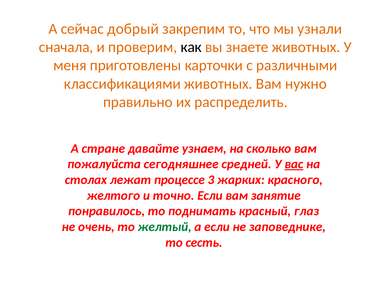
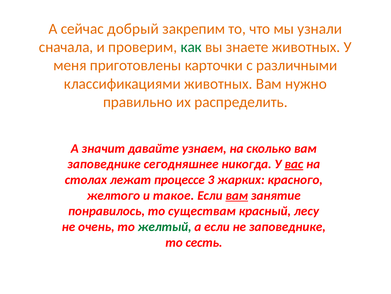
как colour: black -> green
стране: стране -> значит
пожалуйста at (104, 164): пожалуйста -> заповеднике
средней: средней -> никогда
точно: точно -> такое
вам at (237, 195) underline: none -> present
поднимать: поднимать -> существам
глаз: глаз -> лесу
